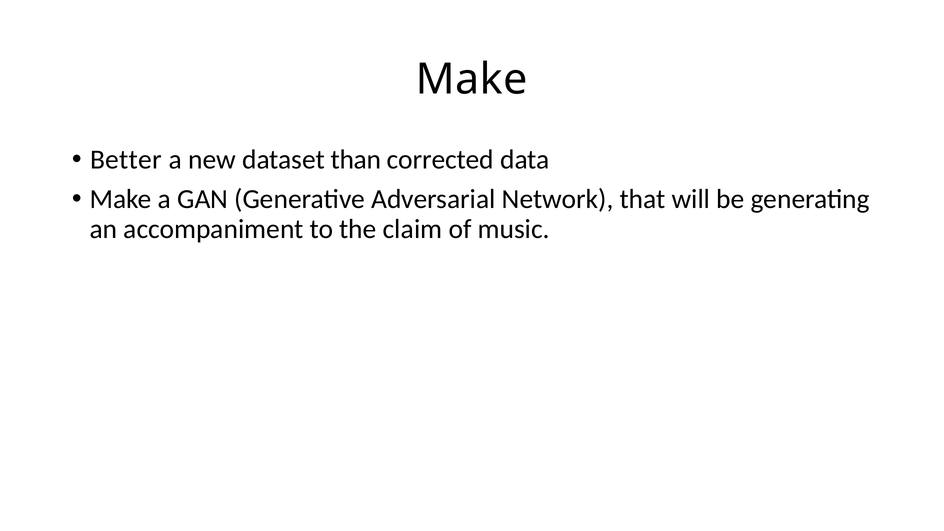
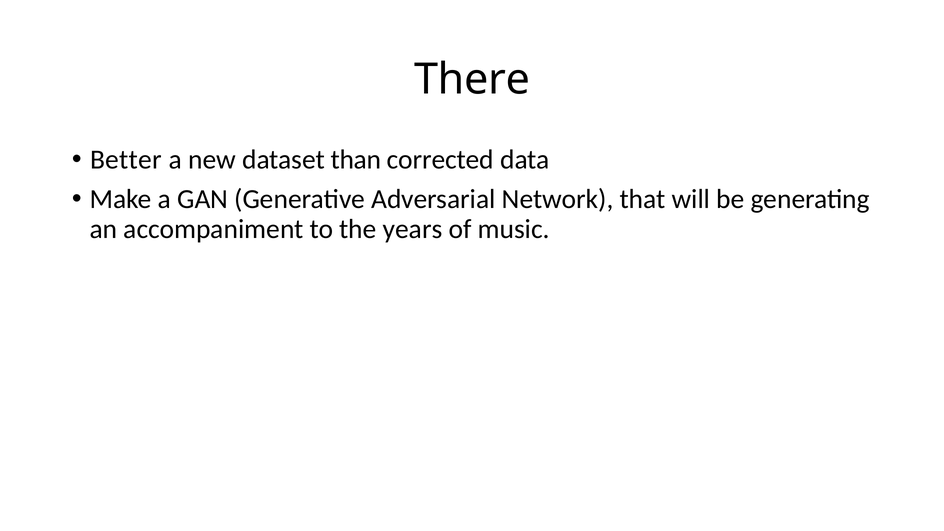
Make at (472, 79): Make -> There
claim: claim -> years
